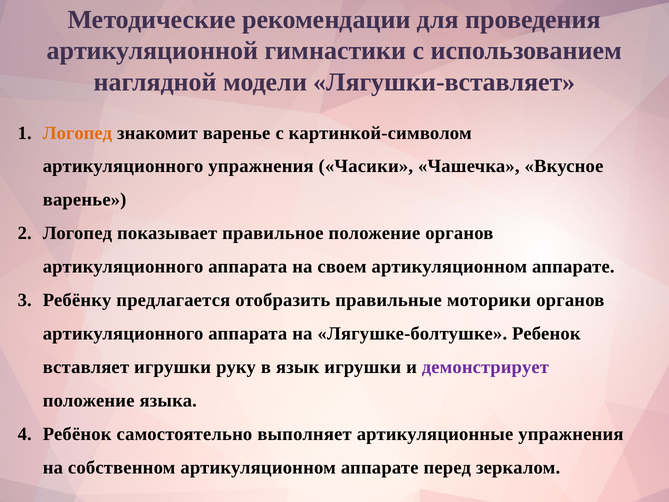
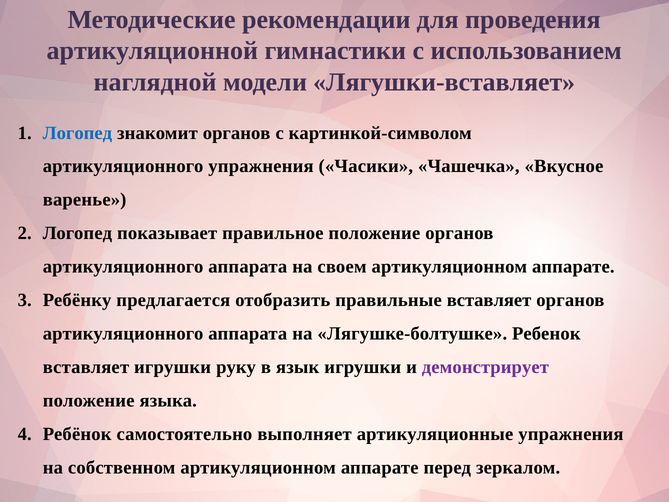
Логопед at (77, 133) colour: orange -> blue
знакомит варенье: варенье -> органов
правильные моторики: моторики -> вставляет
